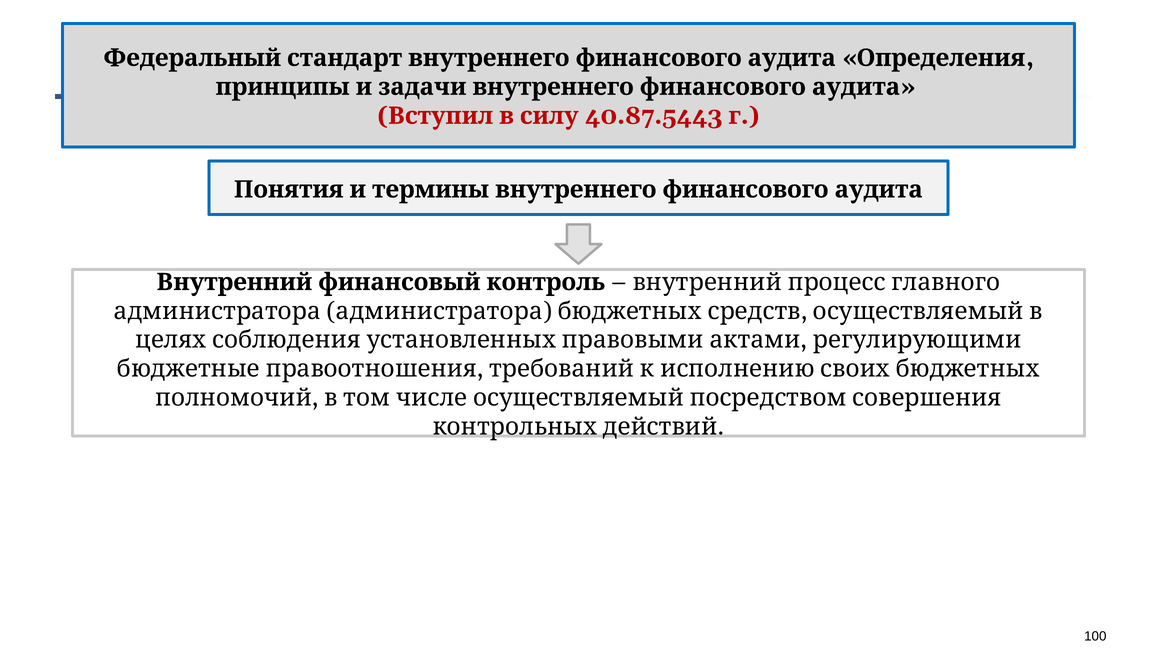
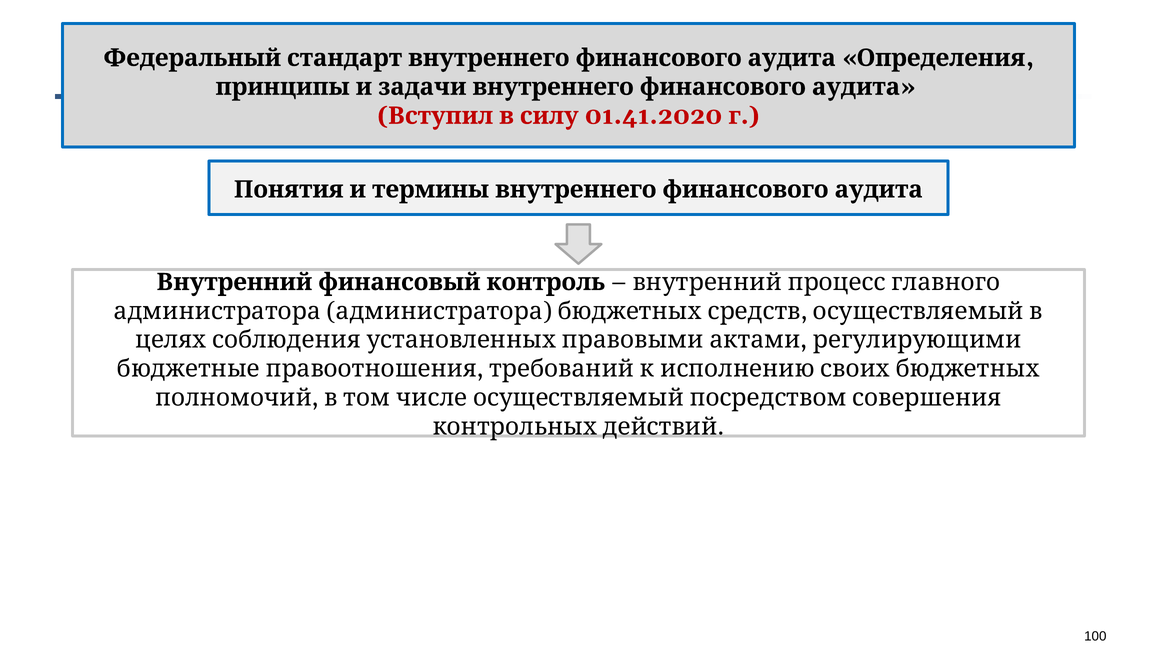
40.87.5443: 40.87.5443 -> 01.41.2020
